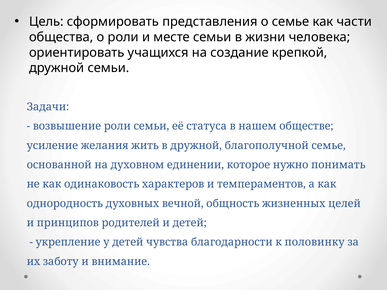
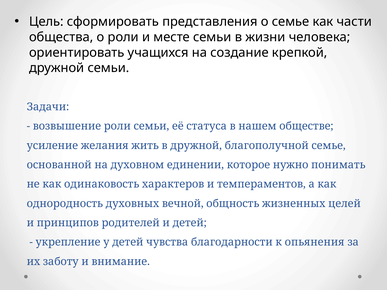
половинку: половинку -> опьянения
